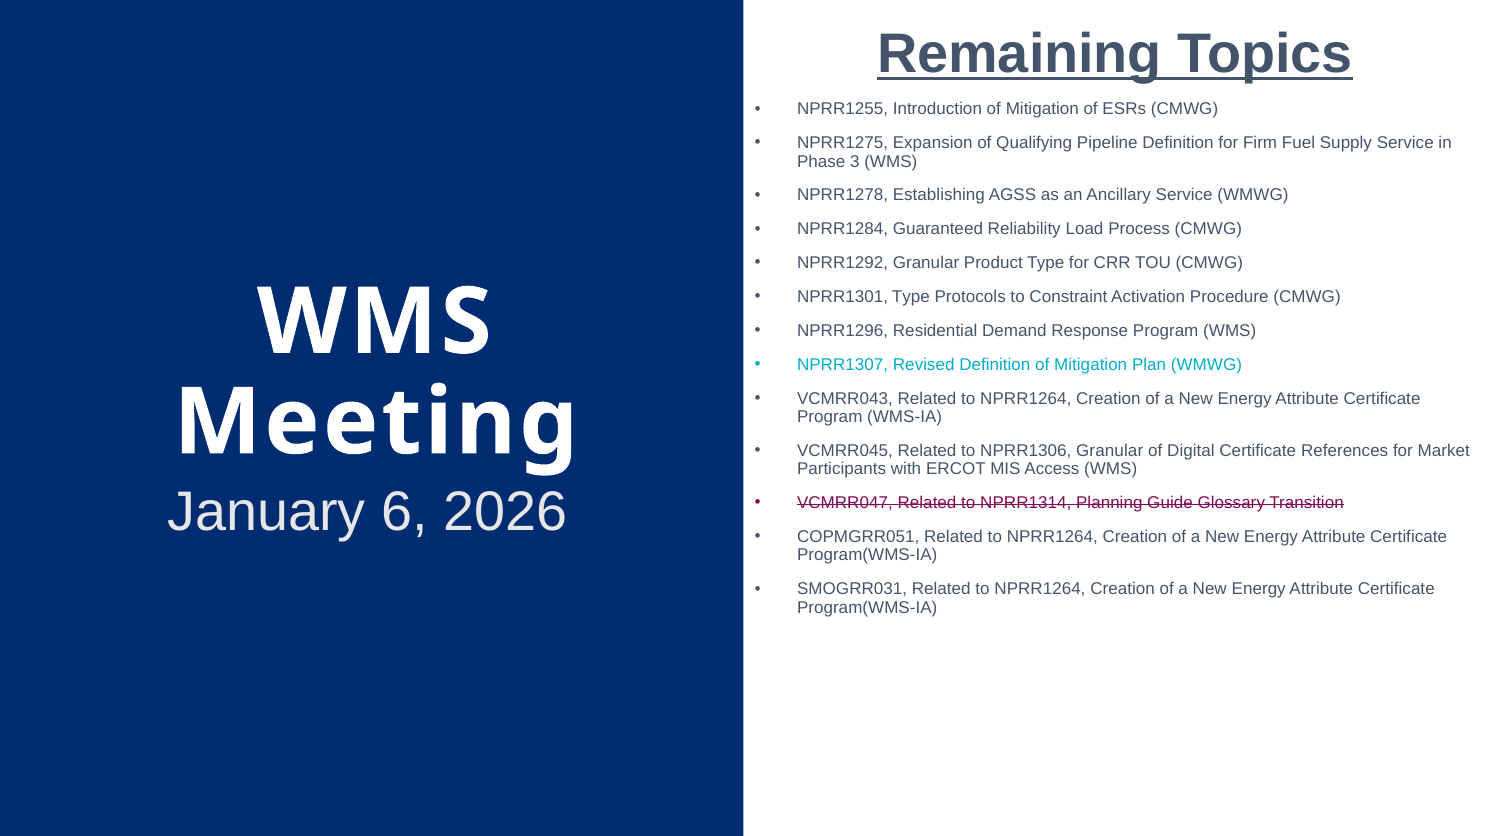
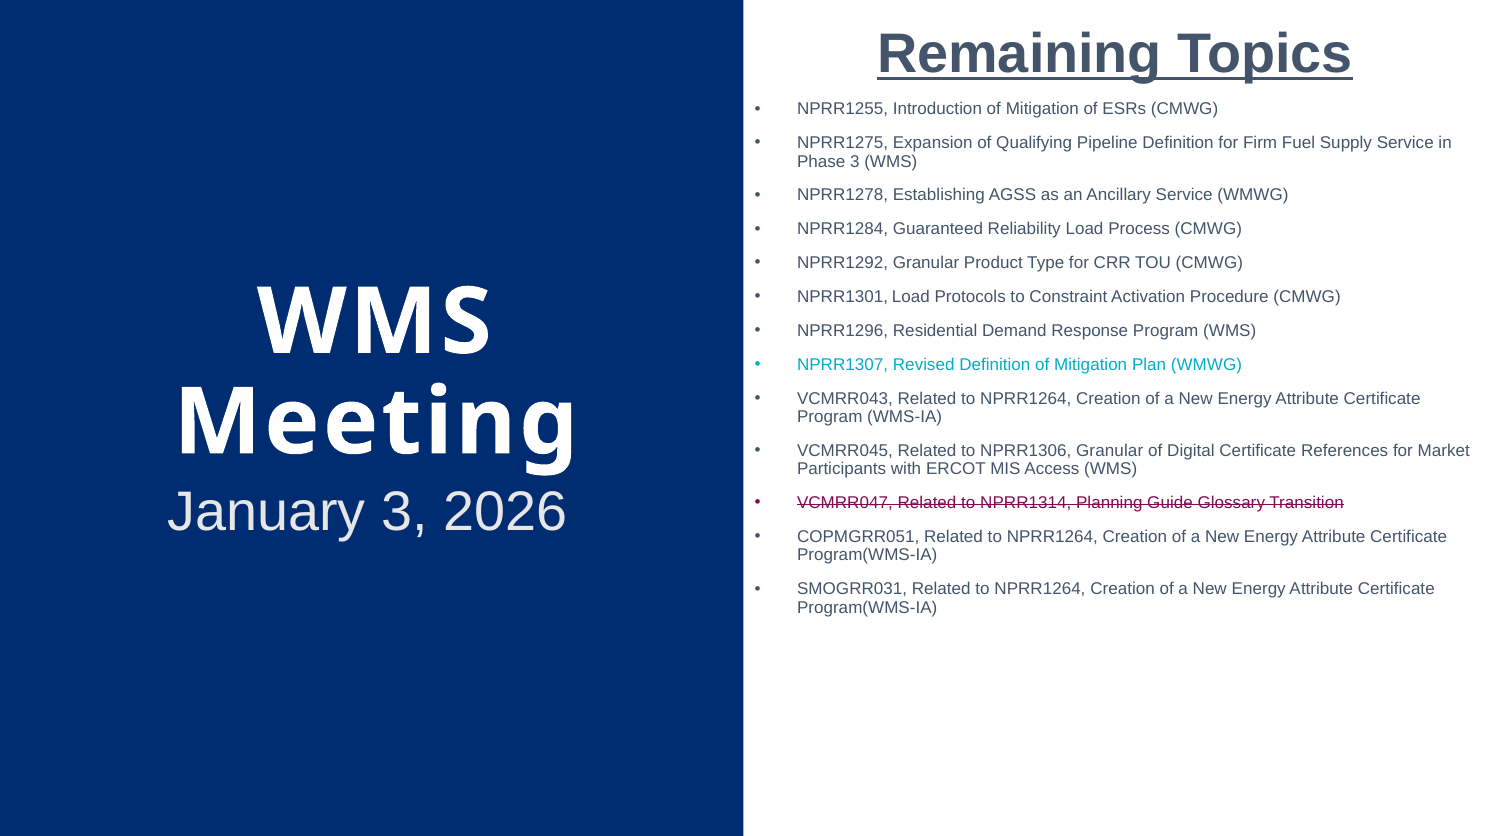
NPRR1301 Type: Type -> Load
January 6: 6 -> 3
